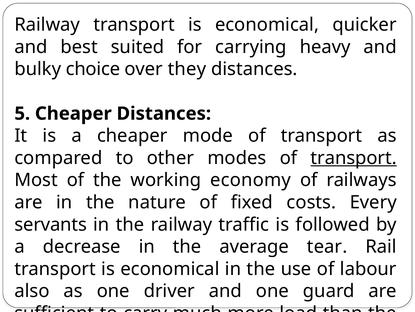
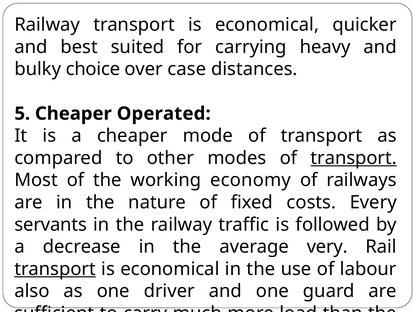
they: they -> case
Cheaper Distances: Distances -> Operated
tear: tear -> very
transport at (55, 268) underline: none -> present
